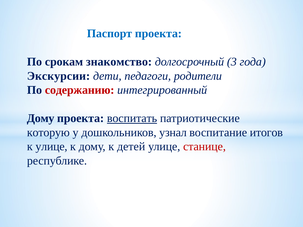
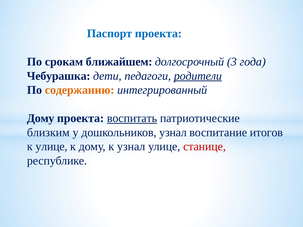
знакомство: знакомство -> ближайшем
Экскурсии: Экскурсии -> Чебурашка
родители underline: none -> present
содержанию colour: red -> orange
которую: которую -> близким
к детей: детей -> узнал
